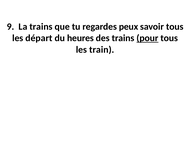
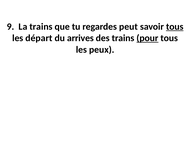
peux: peux -> peut
tous at (175, 27) underline: none -> present
heures: heures -> arrives
train: train -> peux
